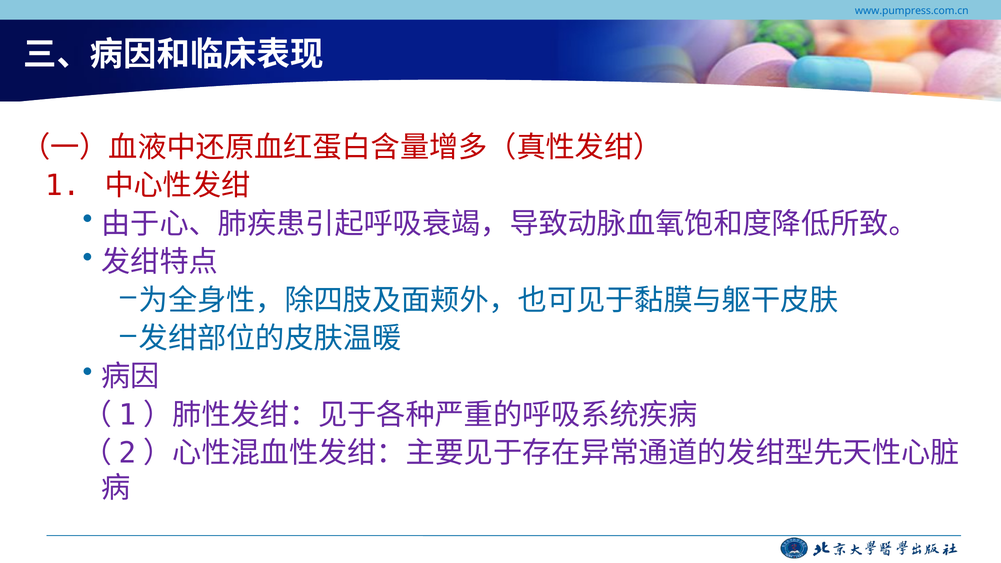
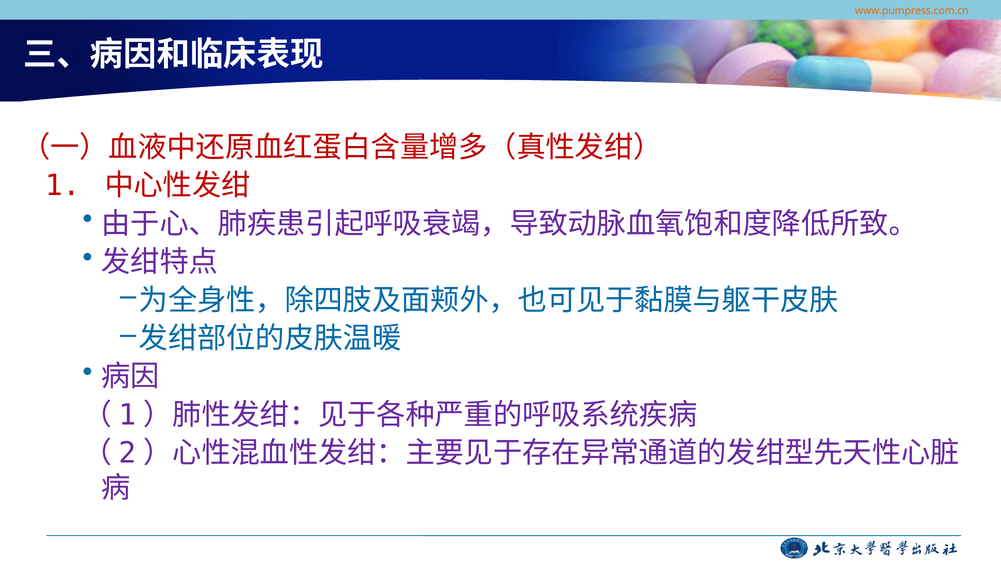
www.pumpress.com.cn colour: blue -> orange
